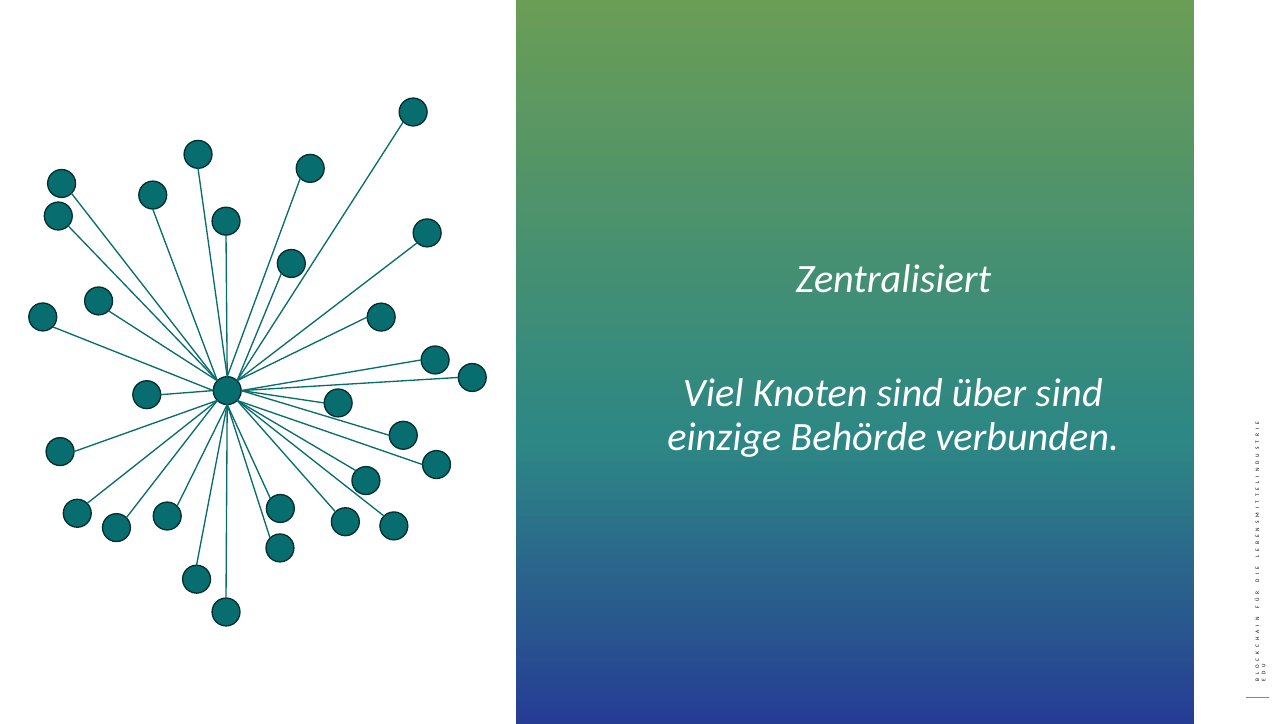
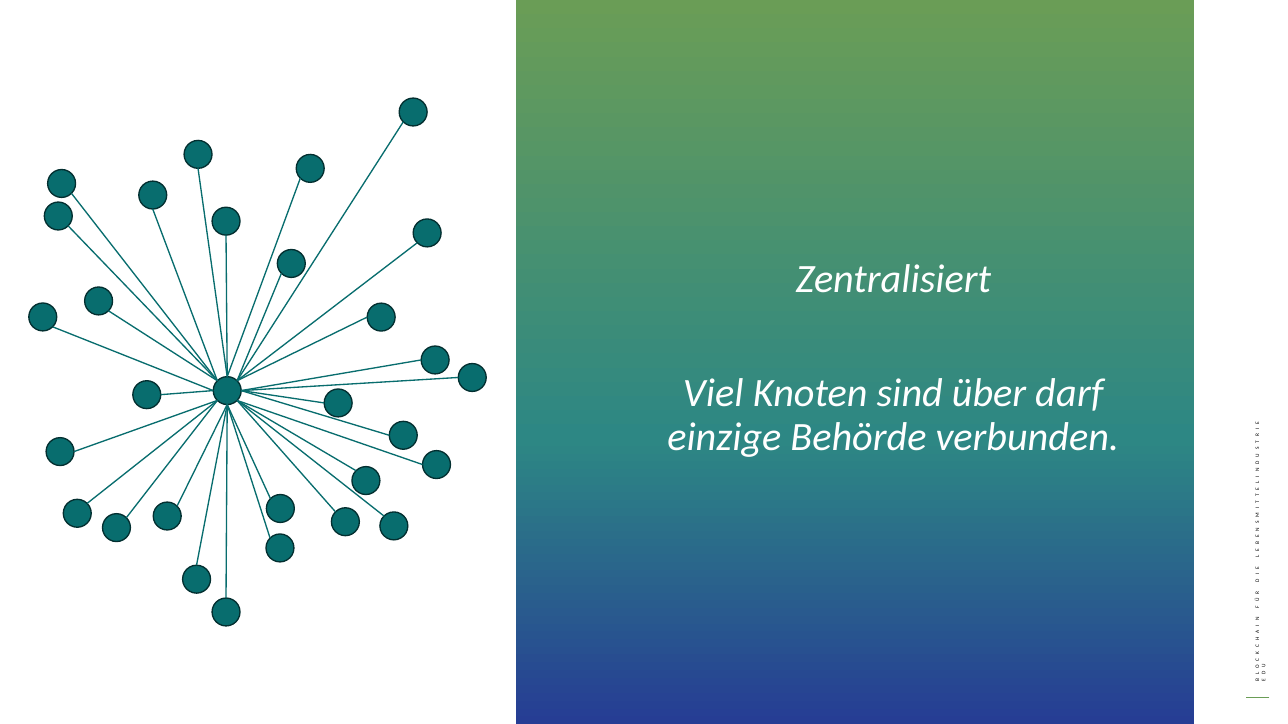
über sind: sind -> darf
